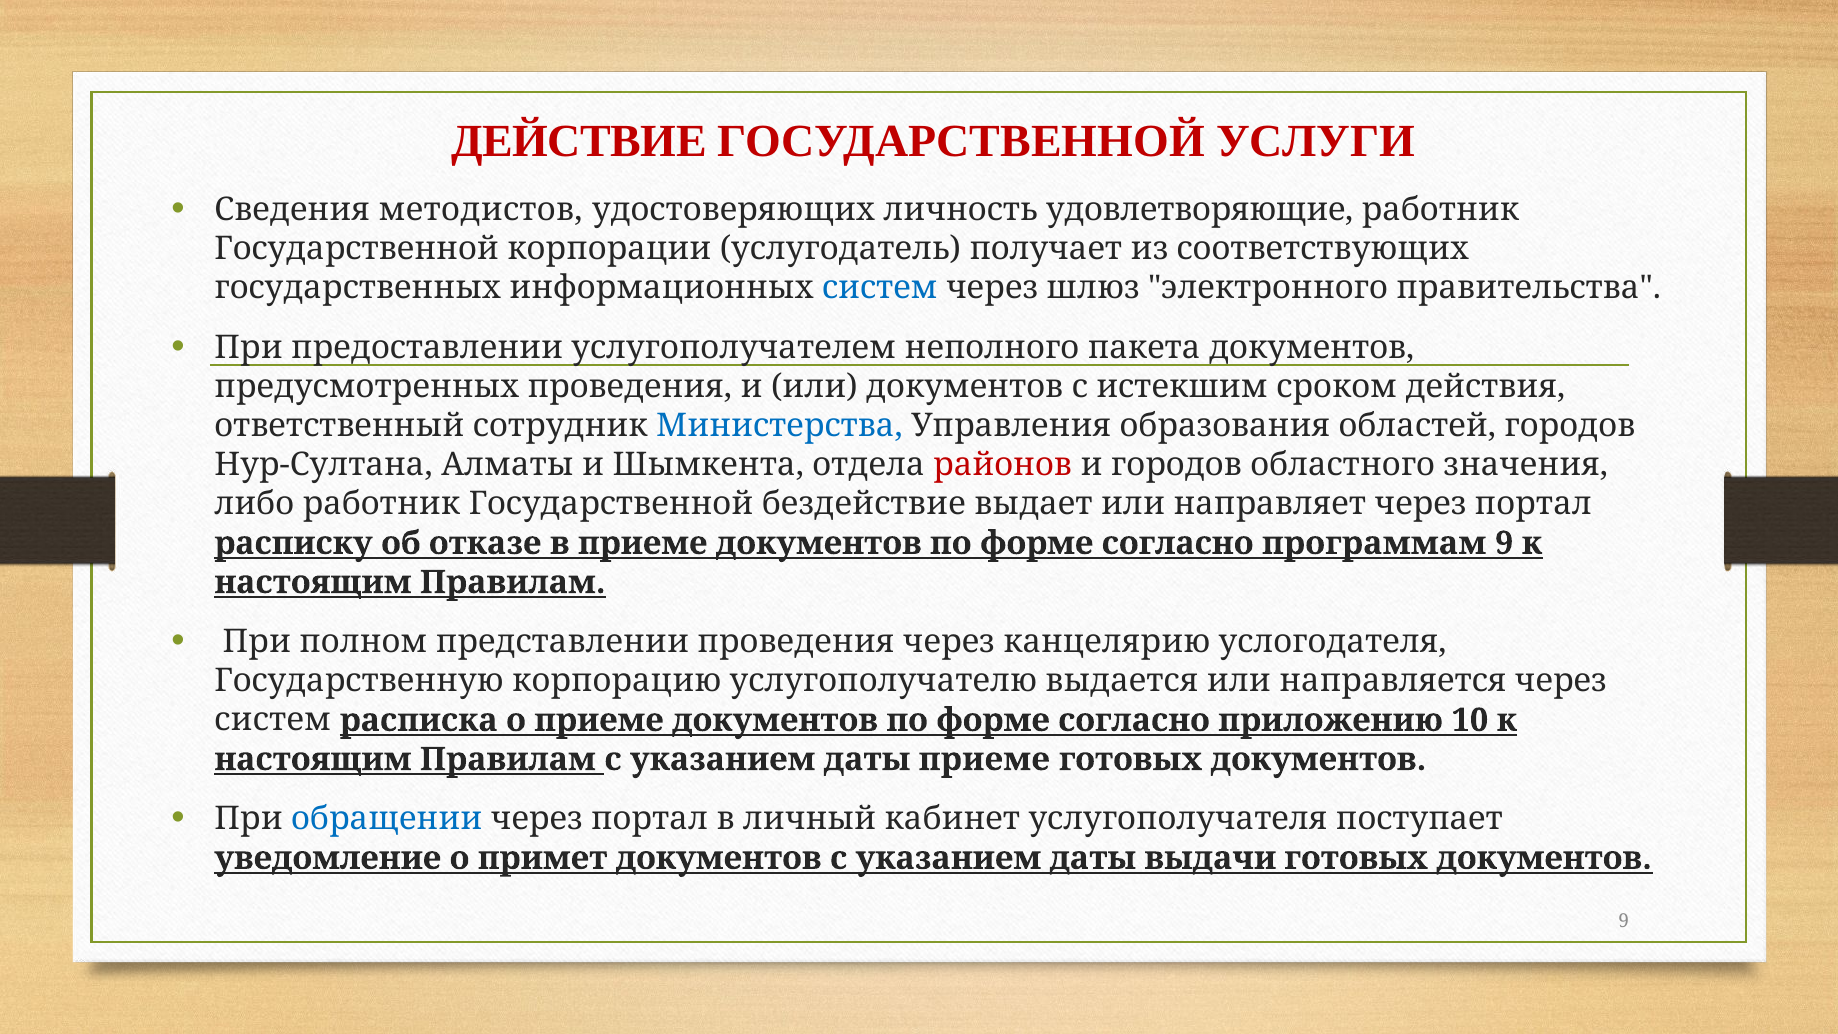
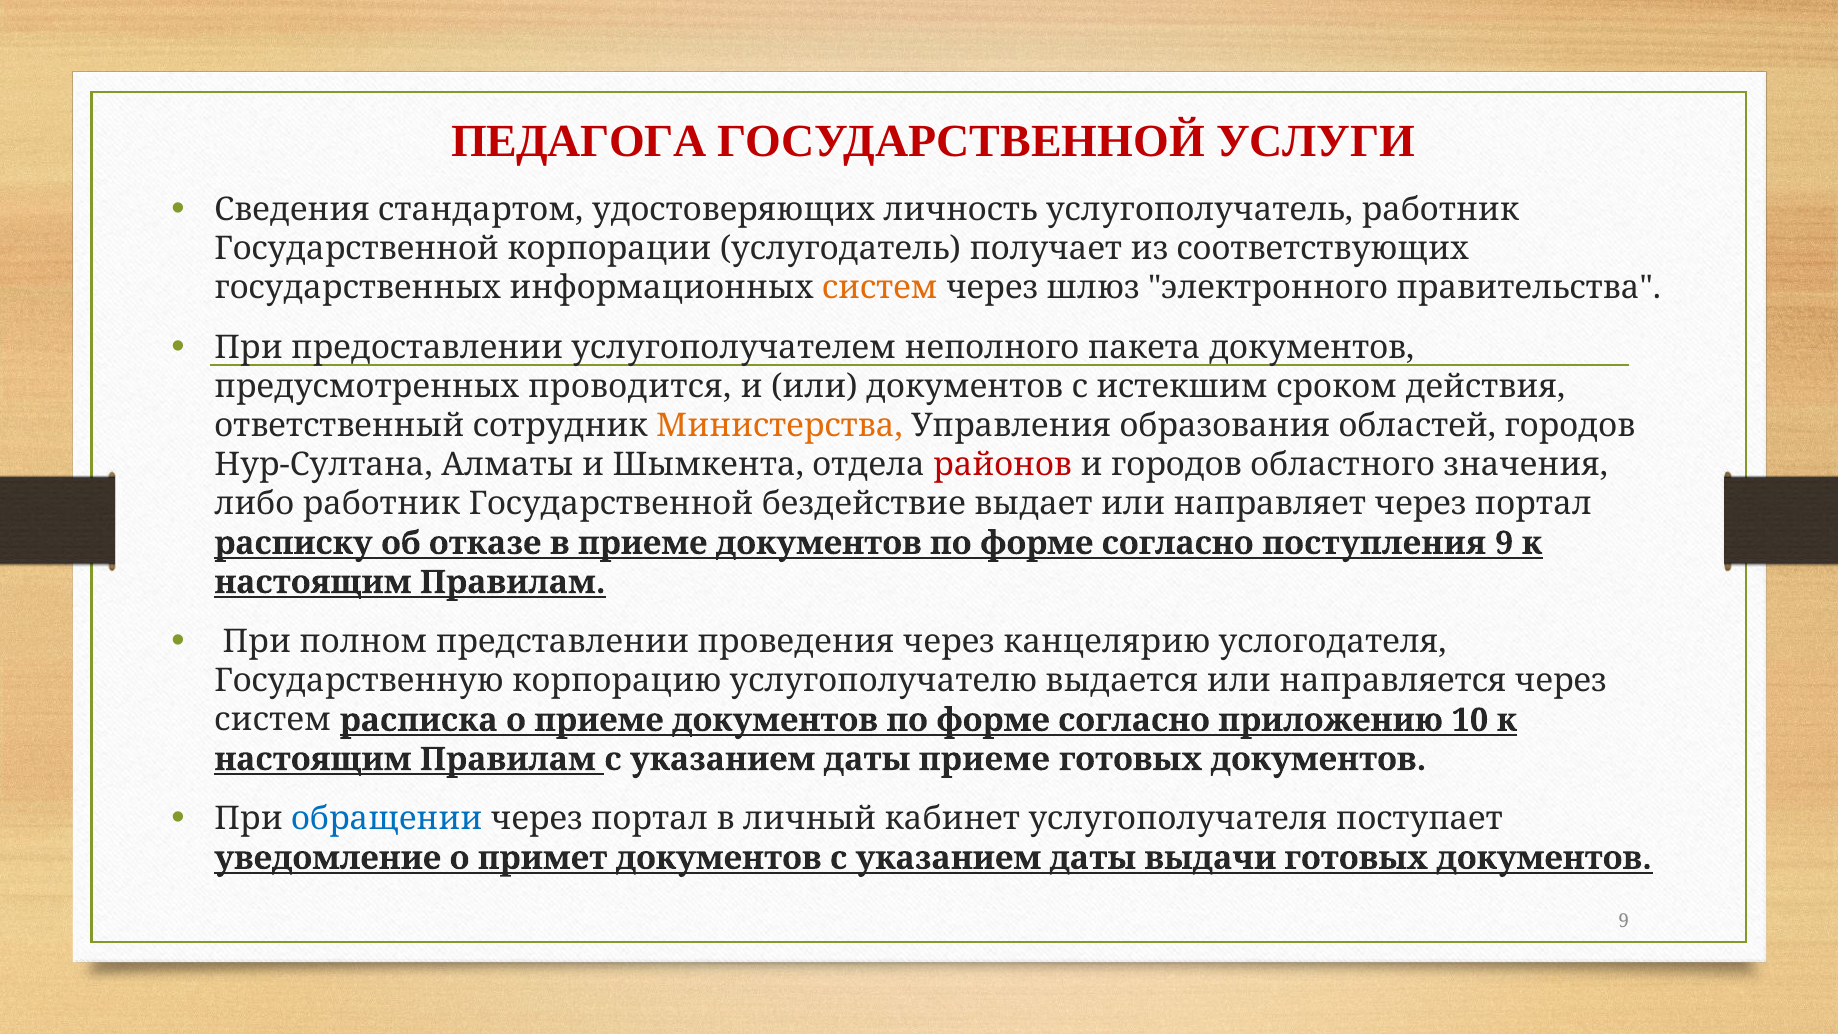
ДЕЙСТВИЕ: ДЕЙСТВИЕ -> ПЕДАГОГА
методистов: методистов -> стандартом
удовлетворяющие: удовлетворяющие -> услугополучатель
систем at (880, 288) colour: blue -> orange
предусмотренных проведения: проведения -> проводится
Министерства colour: blue -> orange
программам: программам -> поступления
